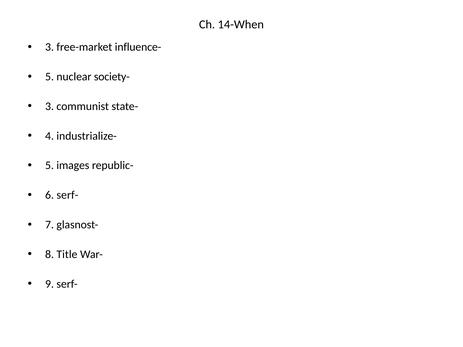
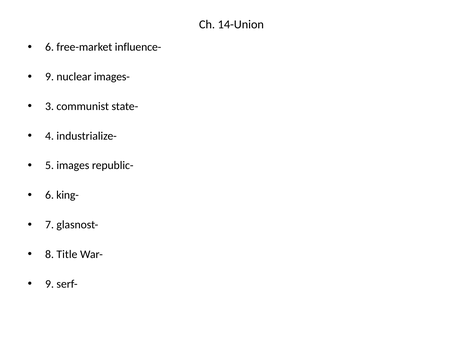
14-When: 14-When -> 14-Union
3 at (50, 47): 3 -> 6
5 at (50, 77): 5 -> 9
society-: society- -> images-
6 serf-: serf- -> king-
